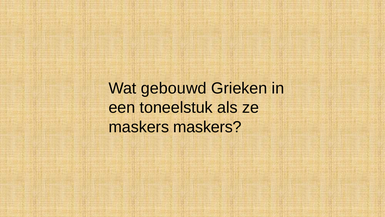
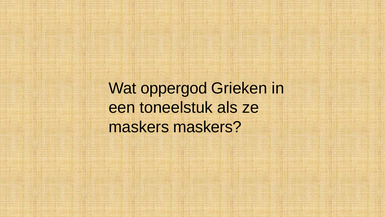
gebouwd: gebouwd -> oppergod
